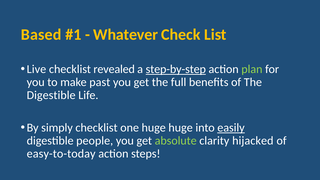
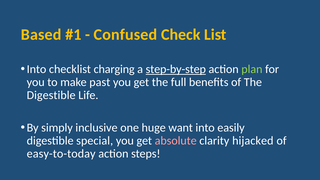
Whatever: Whatever -> Confused
Live at (36, 69): Live -> Into
revealed: revealed -> charging
simply checklist: checklist -> inclusive
huge huge: huge -> want
easily underline: present -> none
people: people -> special
absolute colour: light green -> pink
